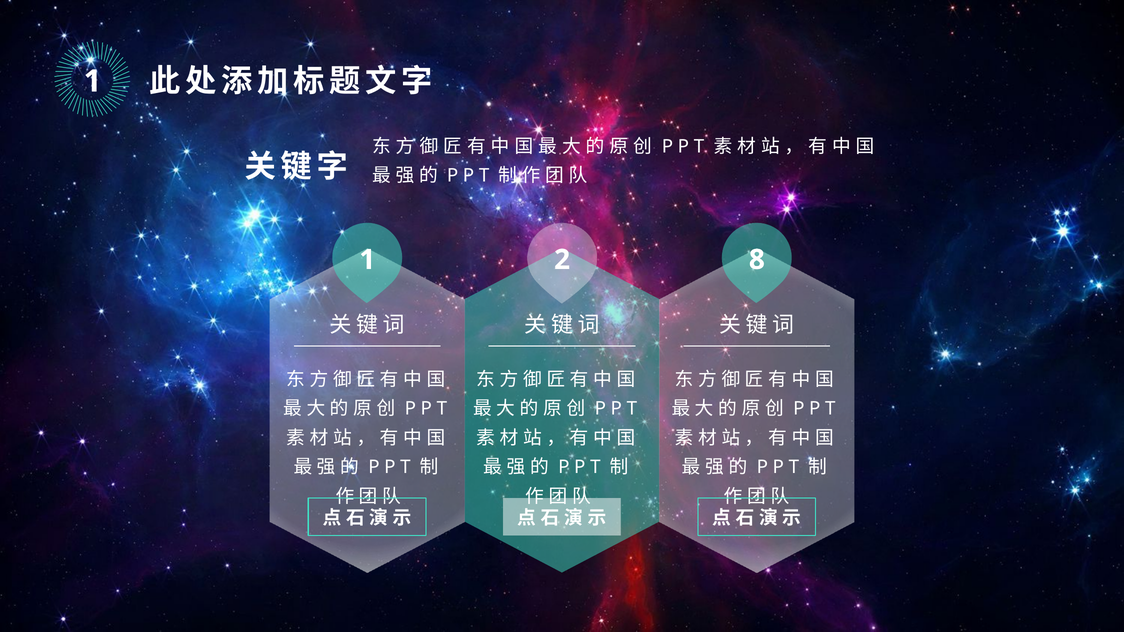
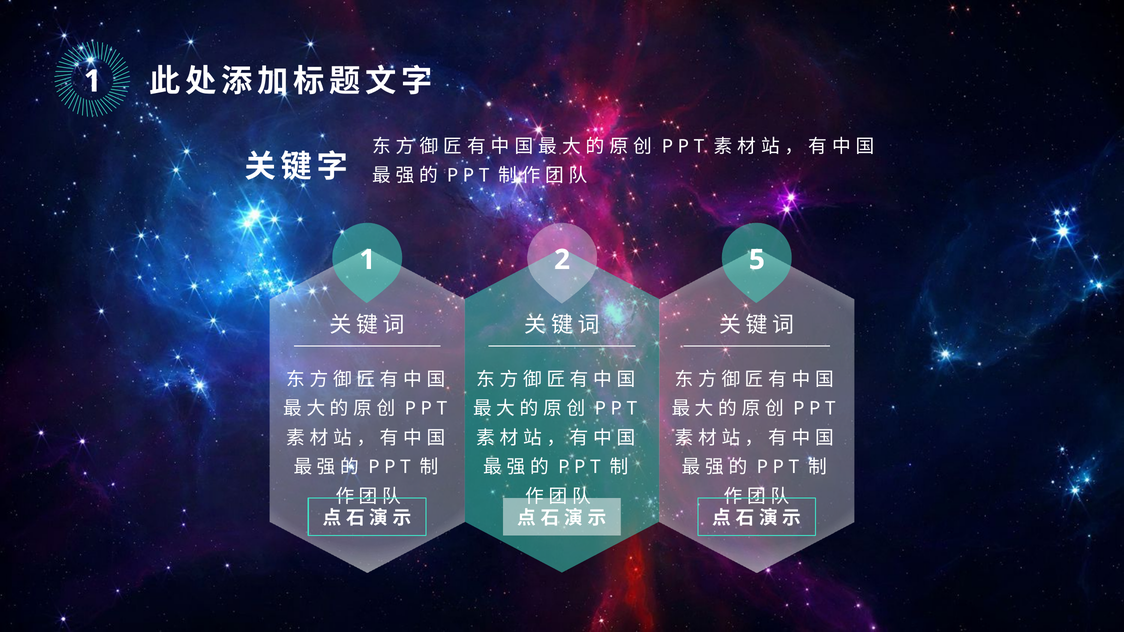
8: 8 -> 5
